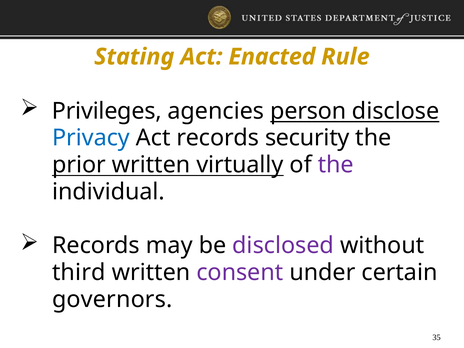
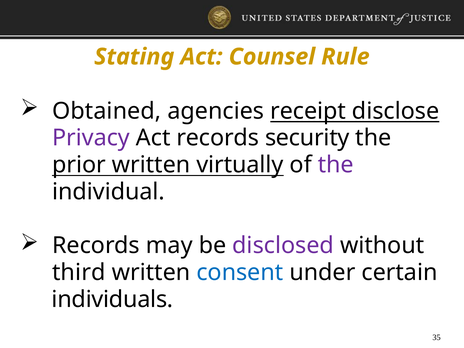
Enacted: Enacted -> Counsel
Privileges: Privileges -> Obtained
person: person -> receipt
Privacy colour: blue -> purple
consent colour: purple -> blue
governors: governors -> individuals
